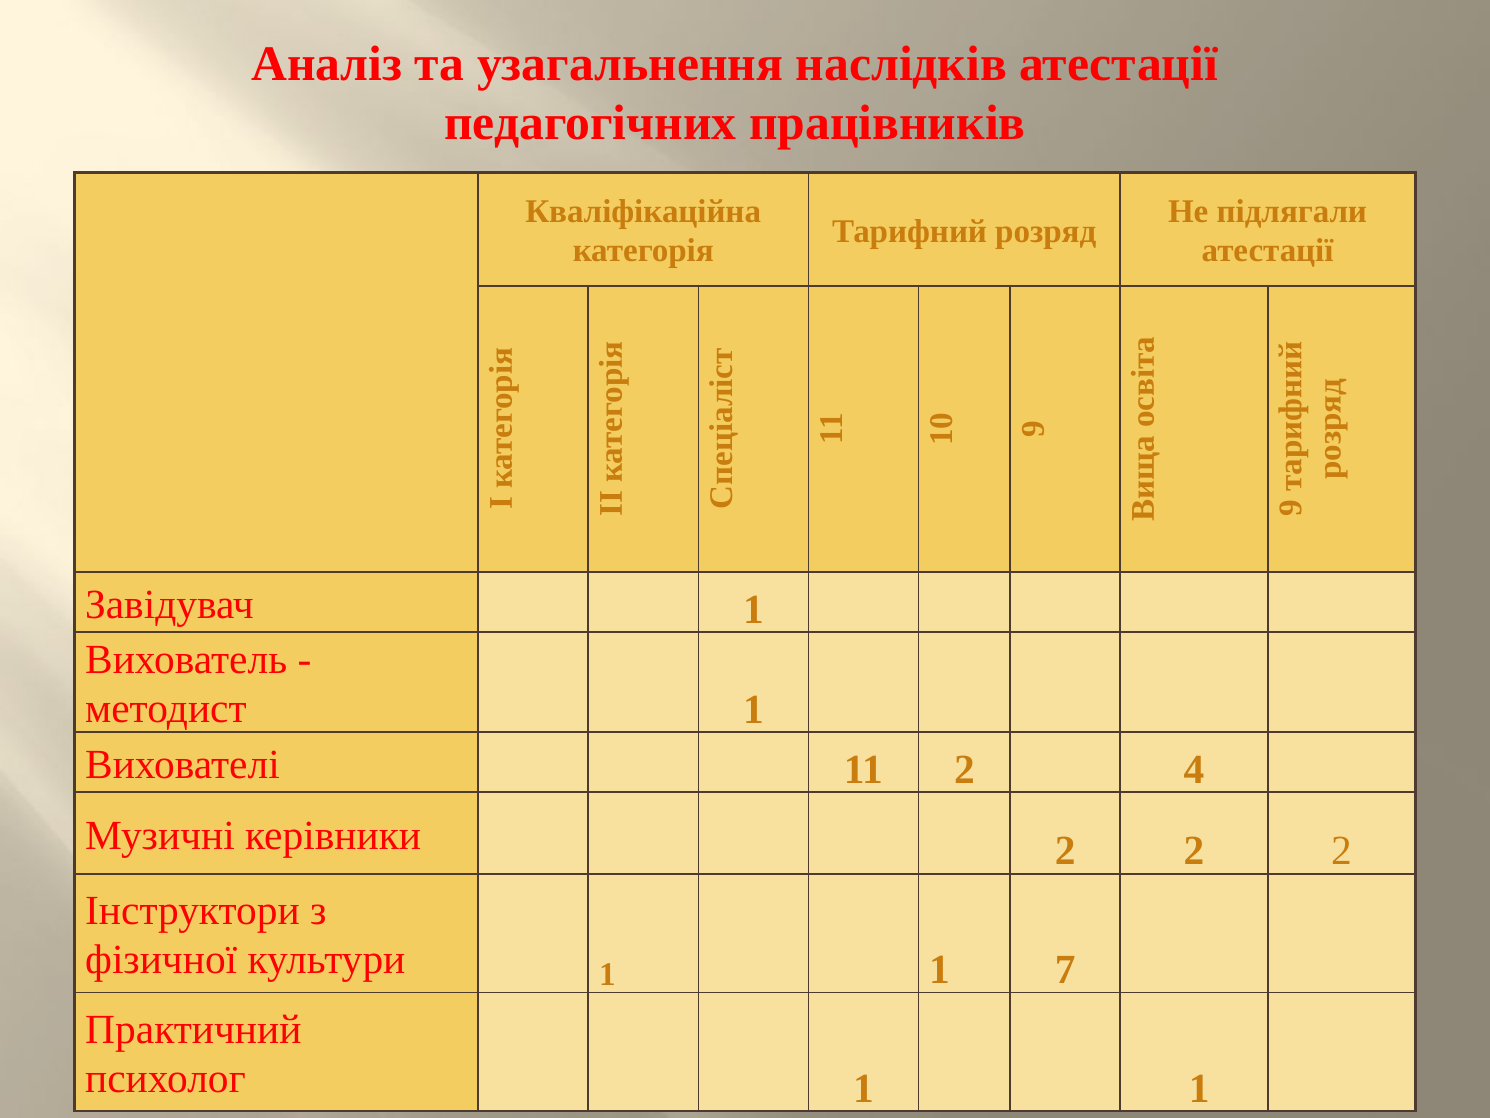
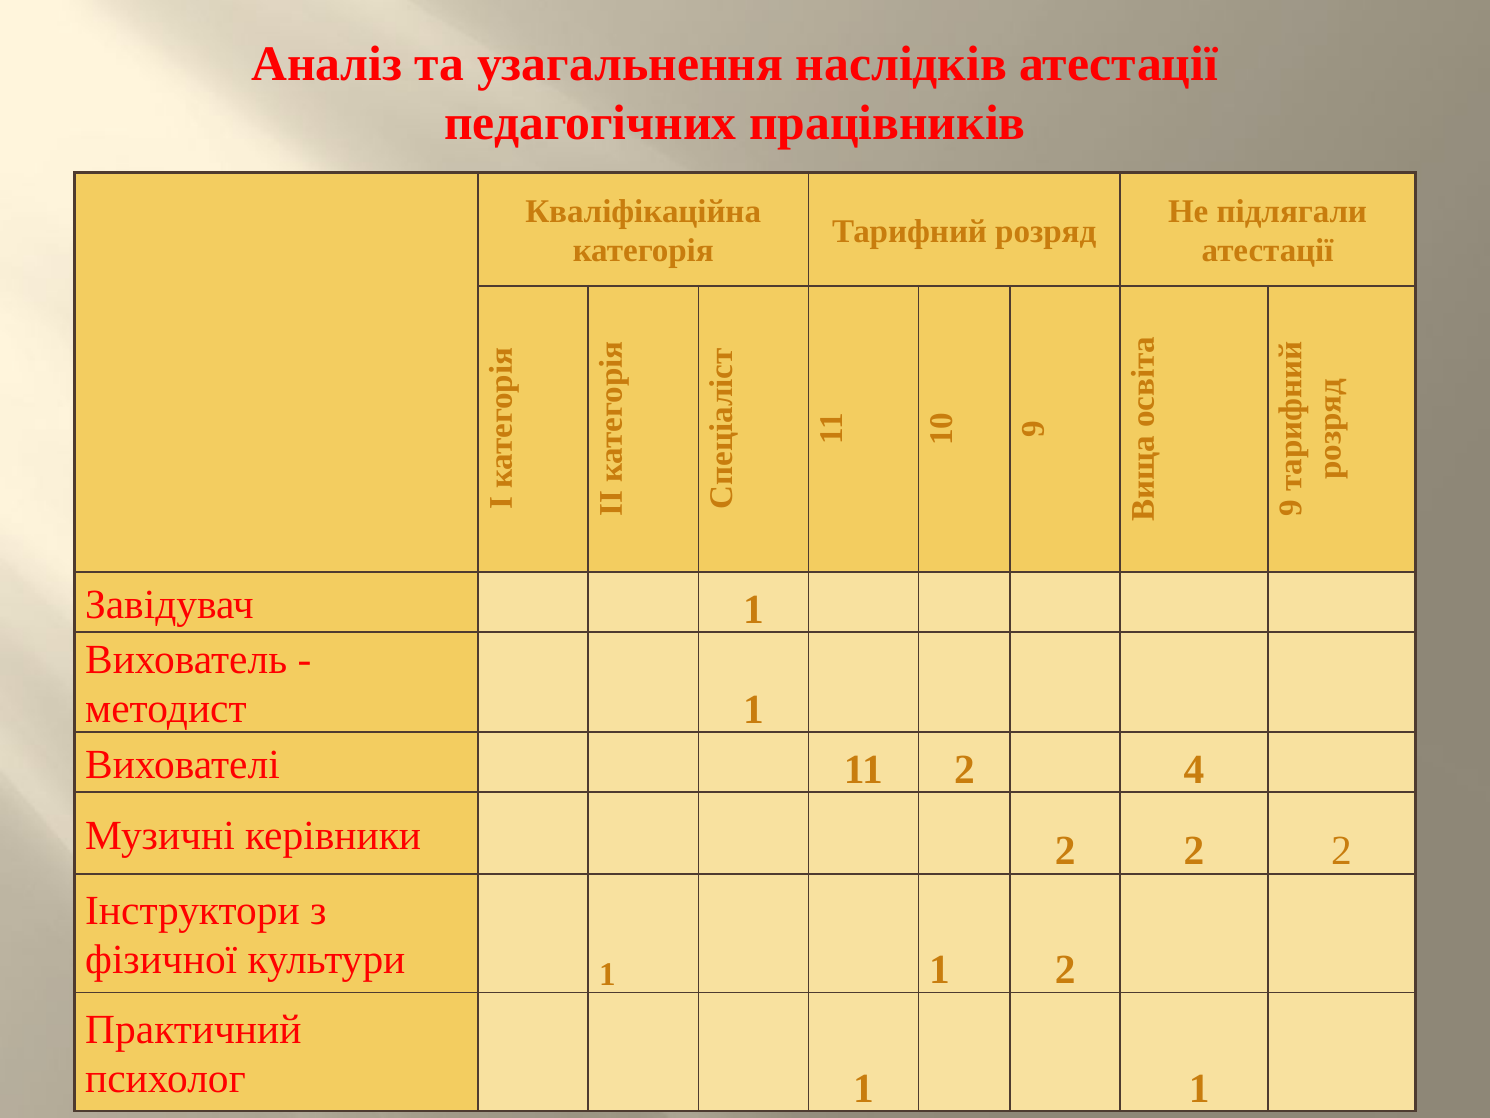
1 7: 7 -> 2
